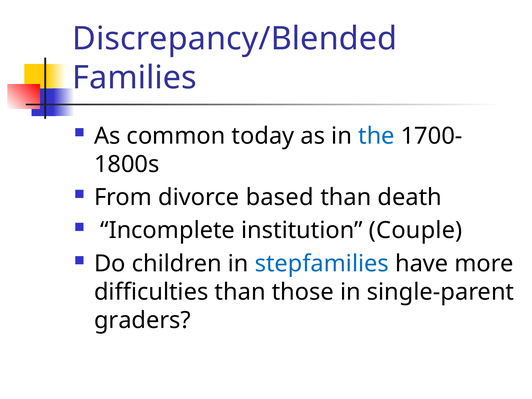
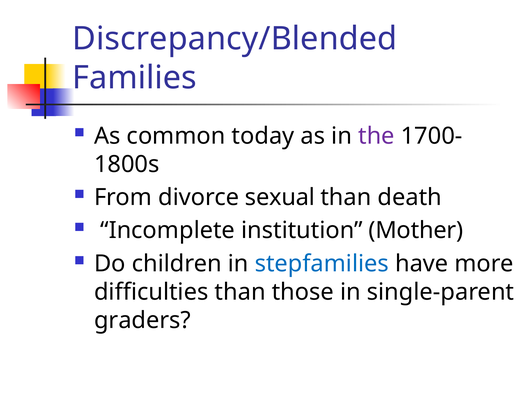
the colour: blue -> purple
based: based -> sexual
Couple: Couple -> Mother
